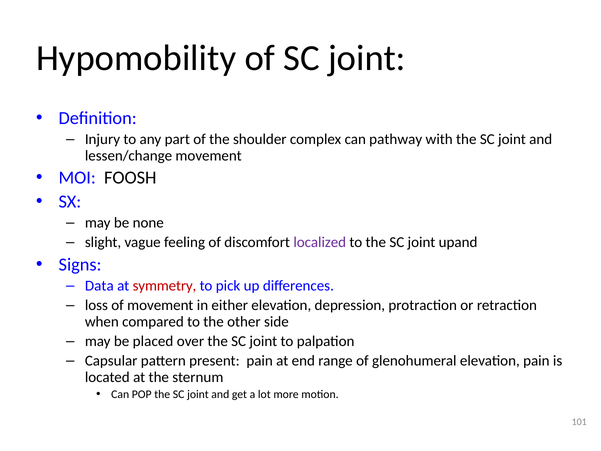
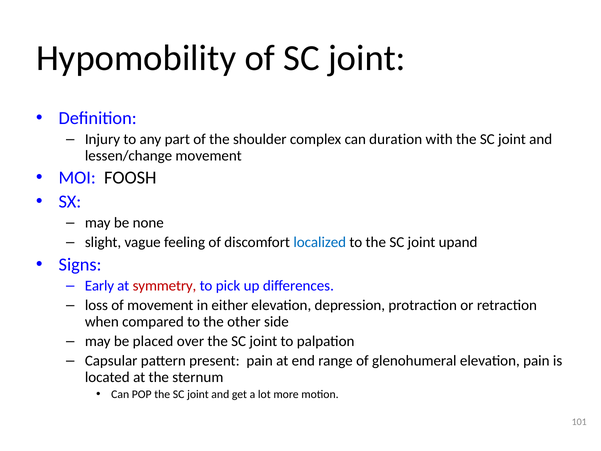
pathway: pathway -> duration
localized colour: purple -> blue
Data: Data -> Early
